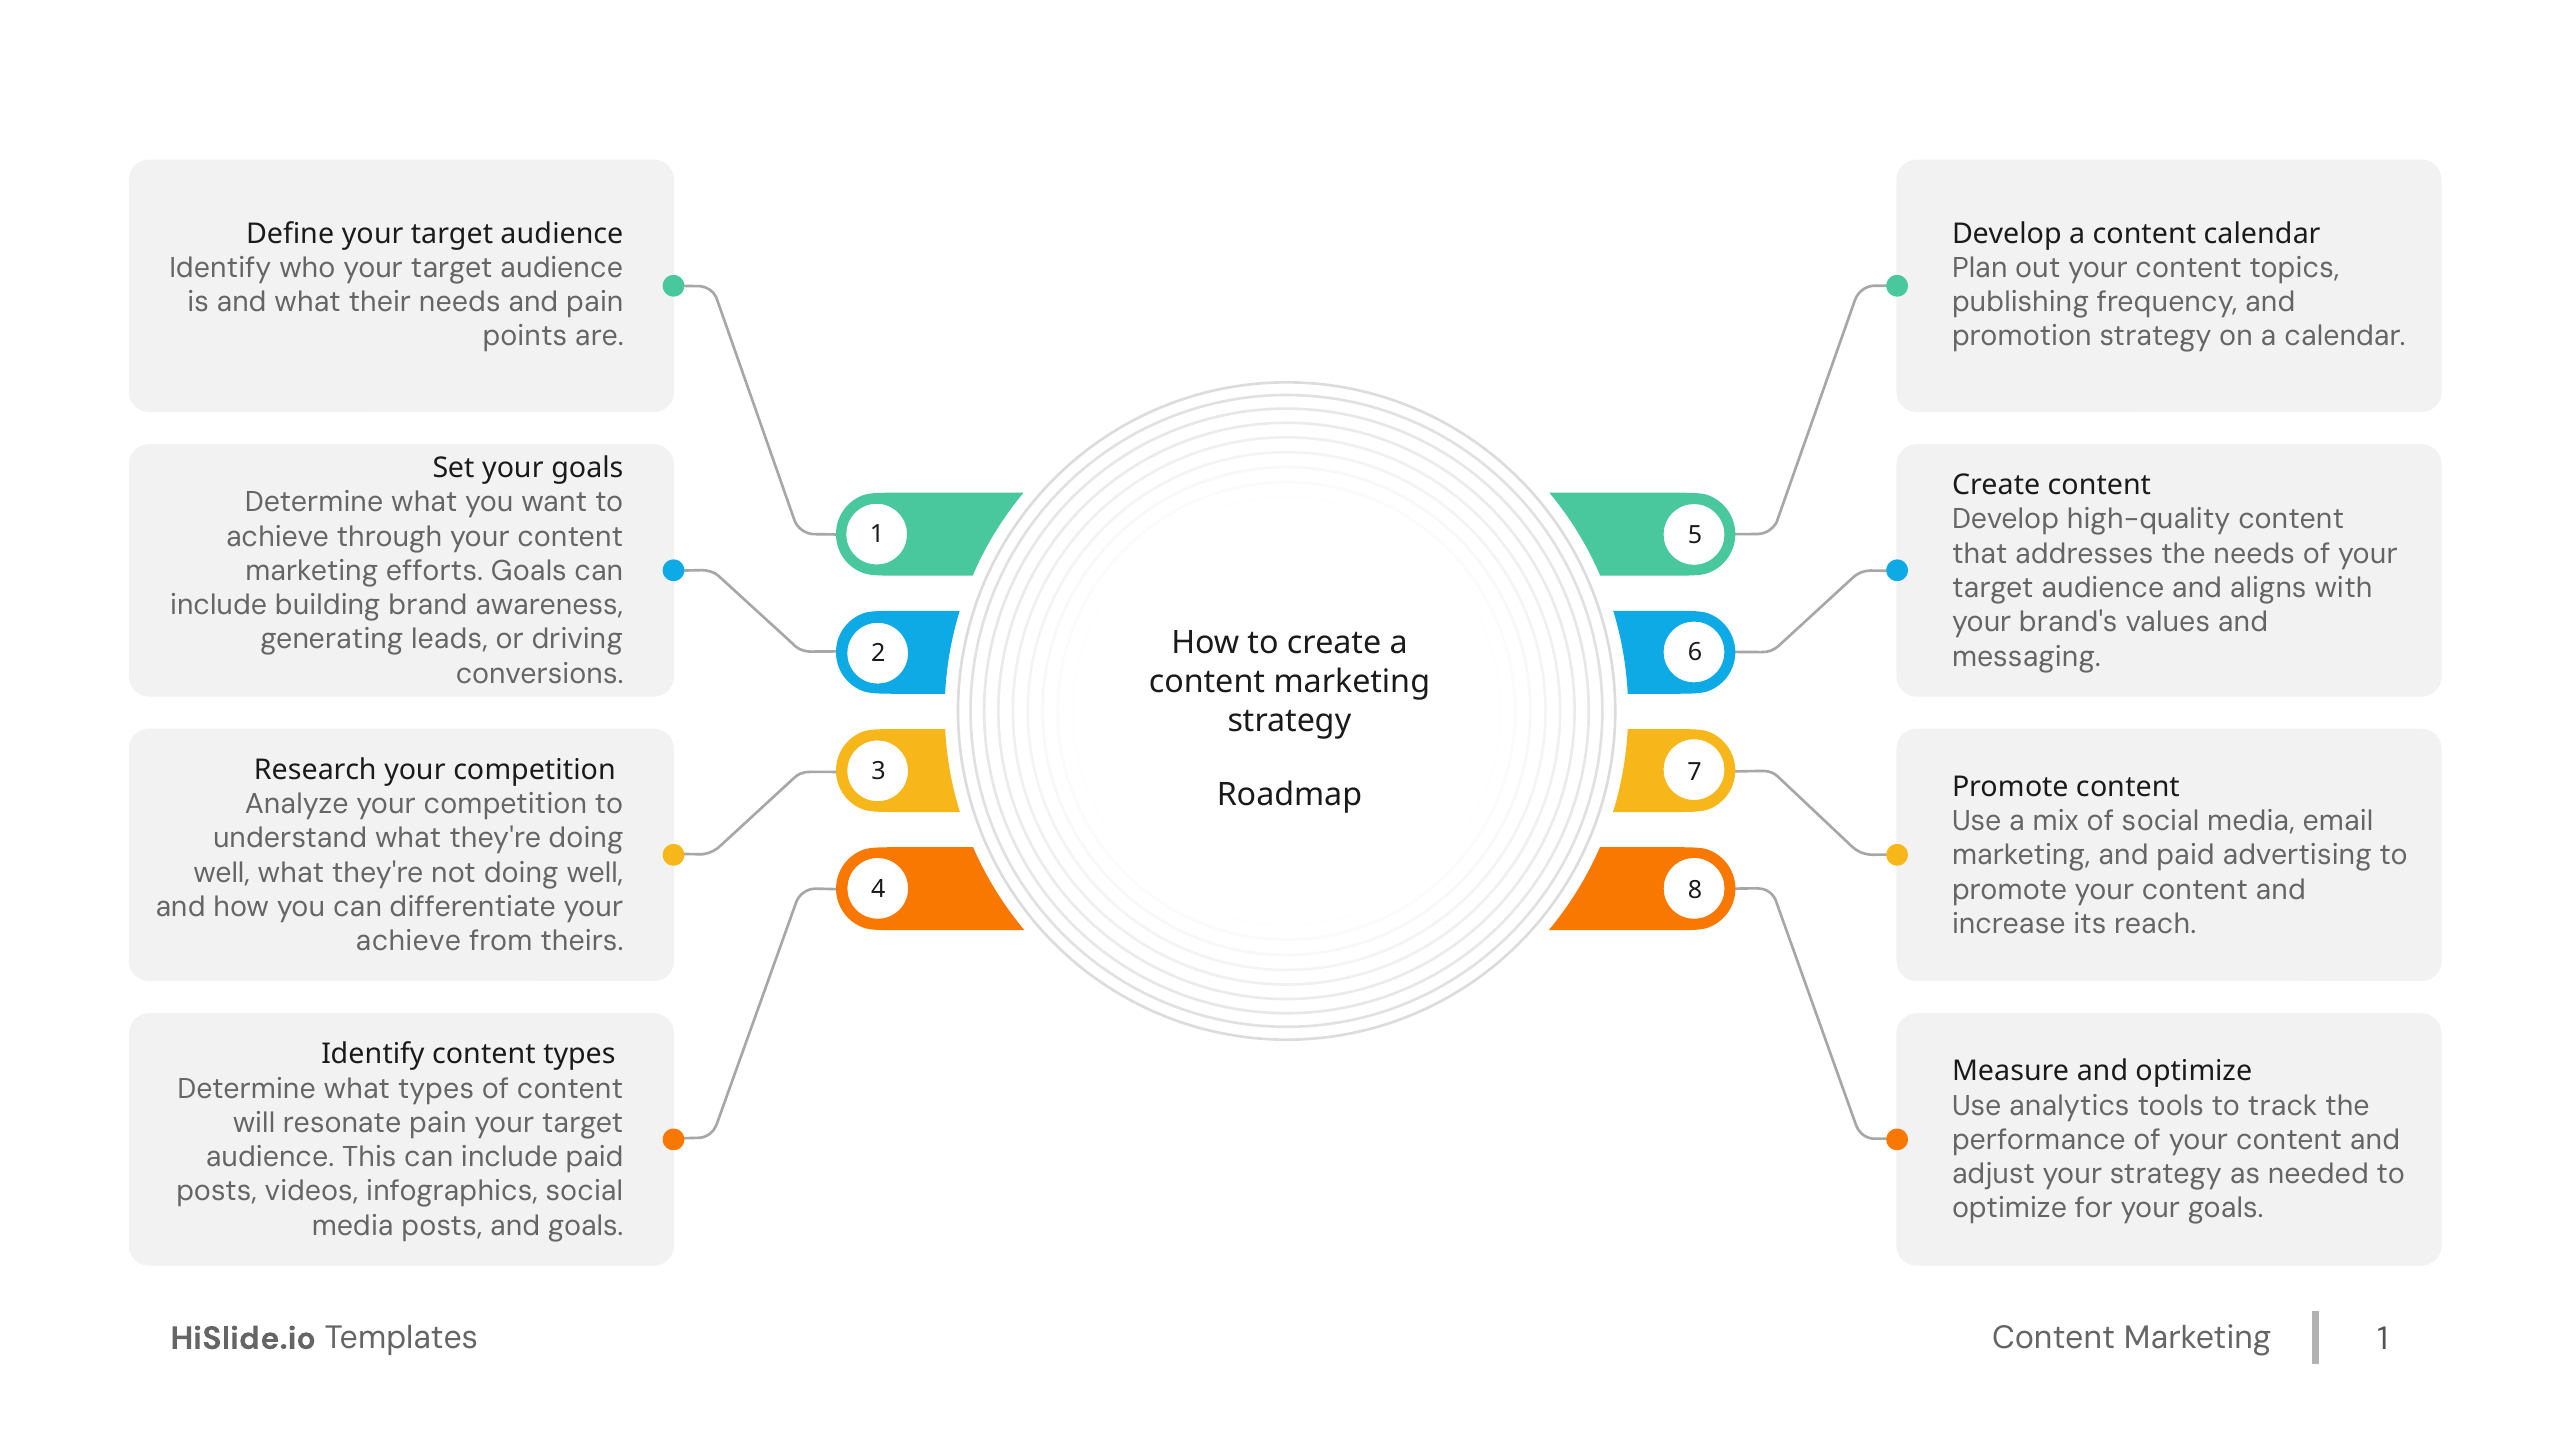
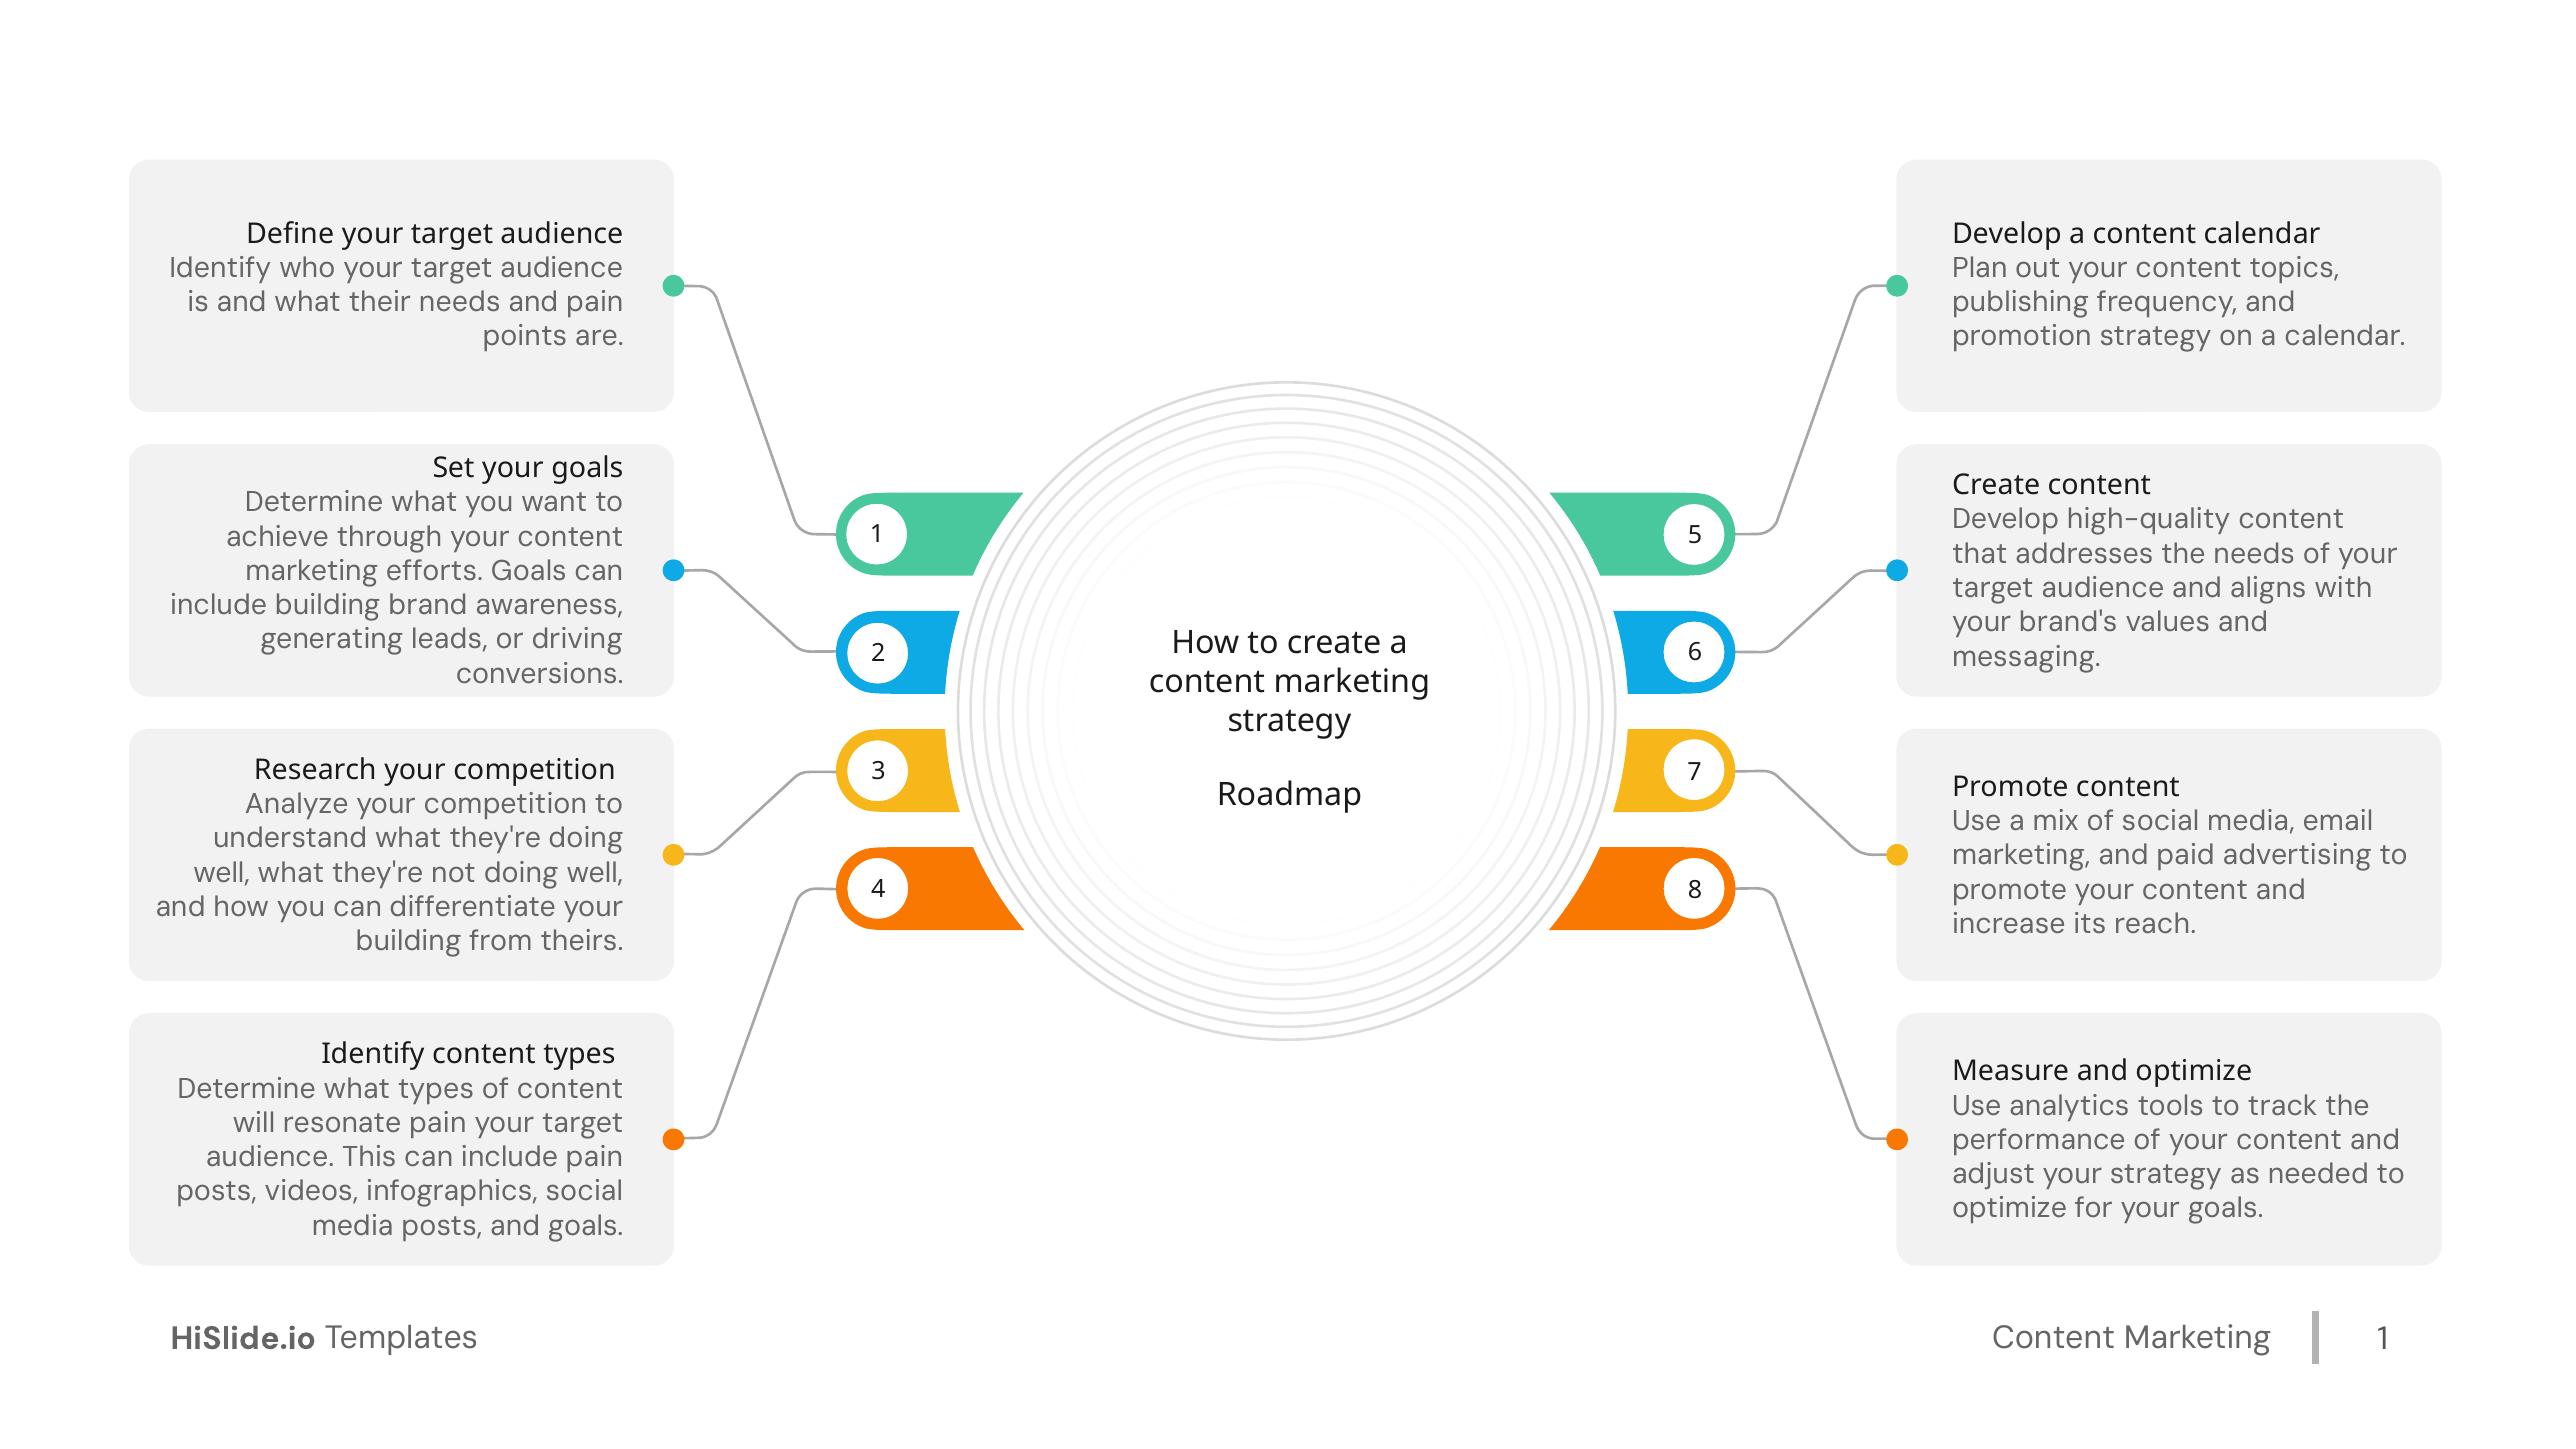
achieve at (408, 941): achieve -> building
include paid: paid -> pain
